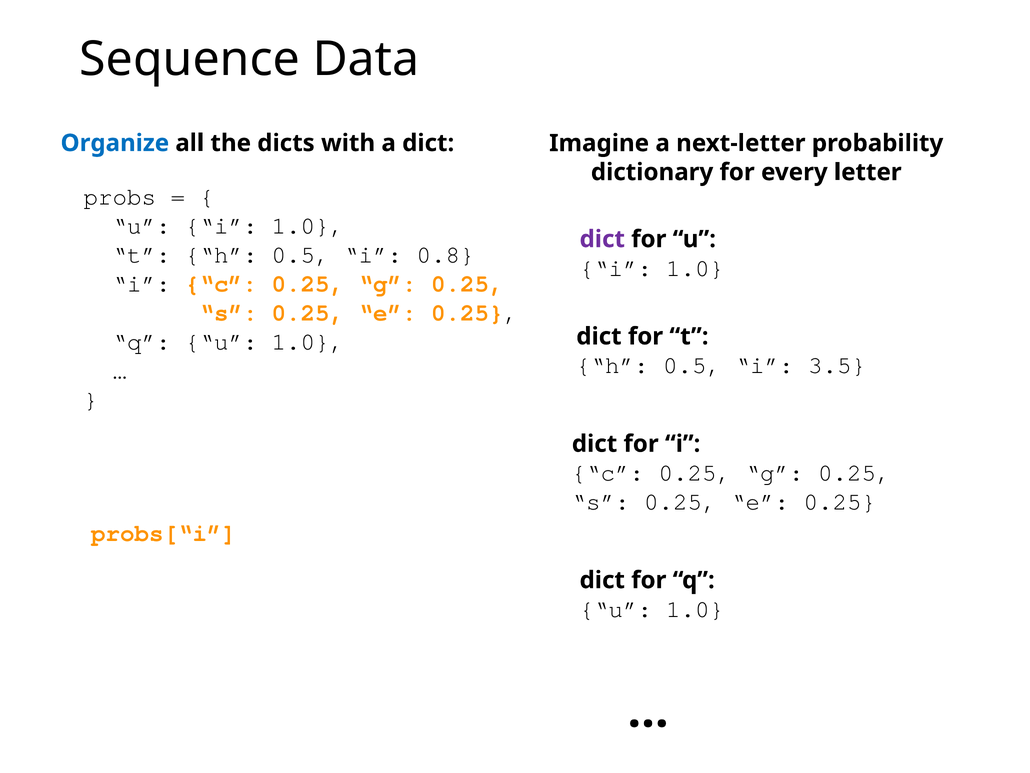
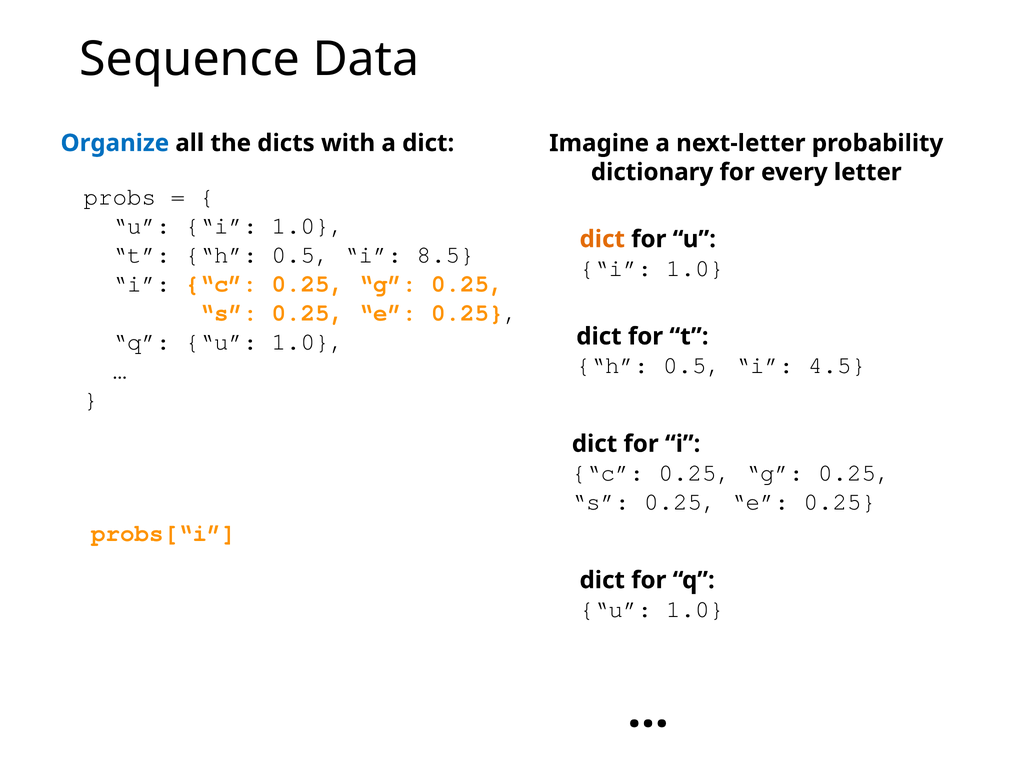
dict at (602, 239) colour: purple -> orange
0.8: 0.8 -> 8.5
3.5: 3.5 -> 4.5
